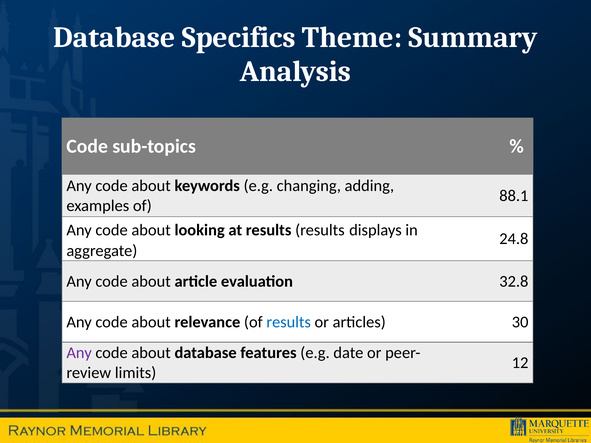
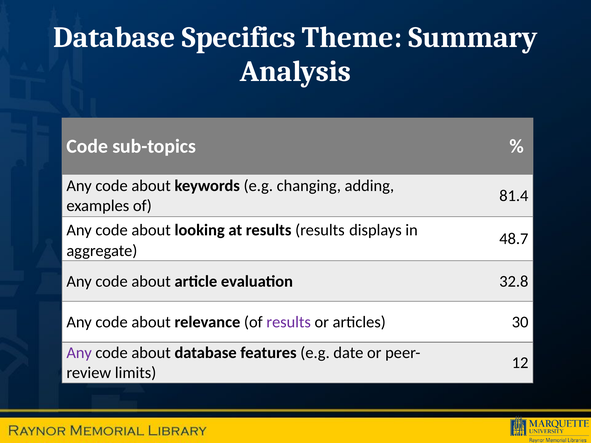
88.1: 88.1 -> 81.4
24.8: 24.8 -> 48.7
results at (289, 322) colour: blue -> purple
